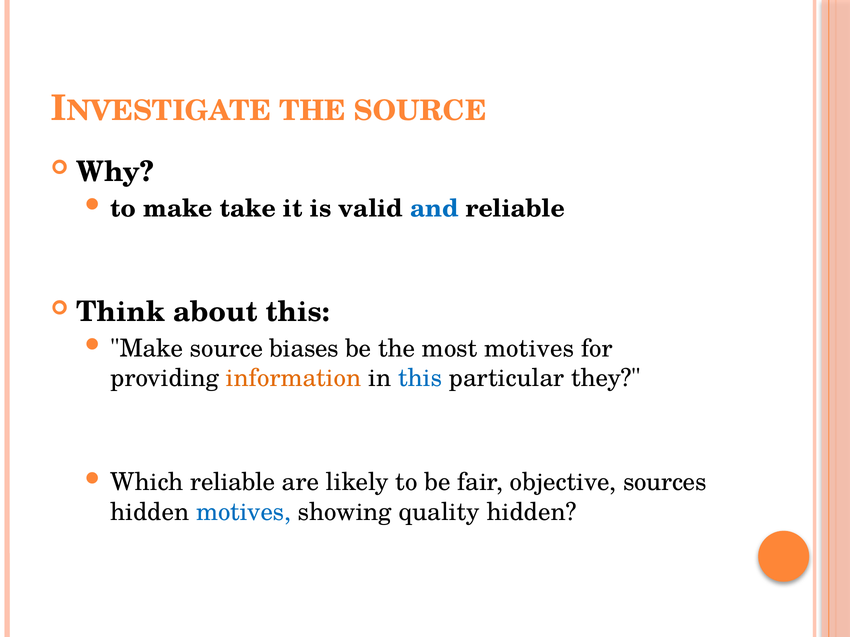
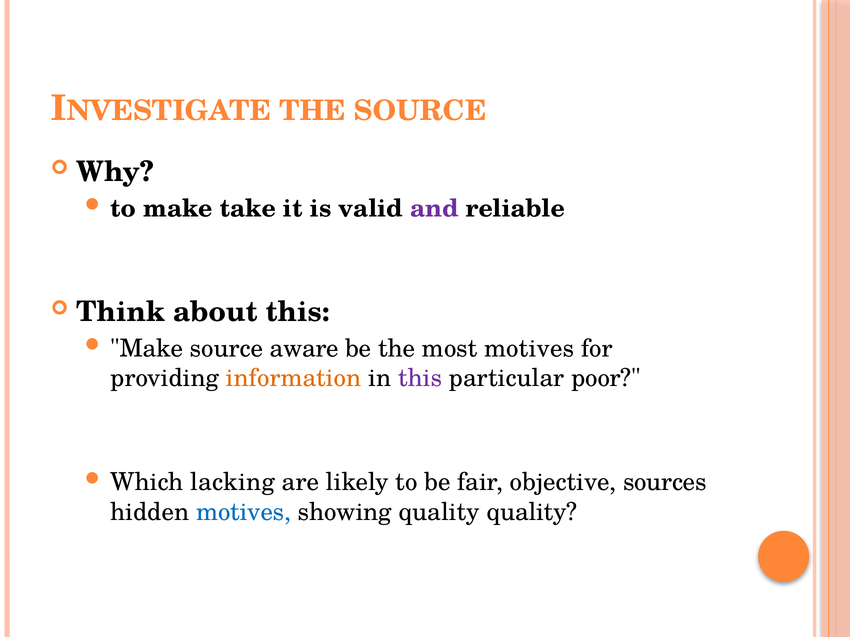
and colour: blue -> purple
biases: biases -> aware
this at (420, 378) colour: blue -> purple
they: they -> poor
Which reliable: reliable -> lacking
quality hidden: hidden -> quality
